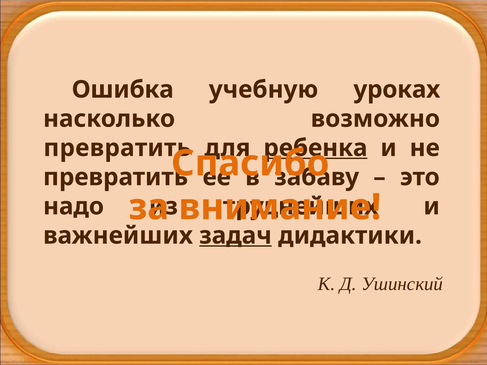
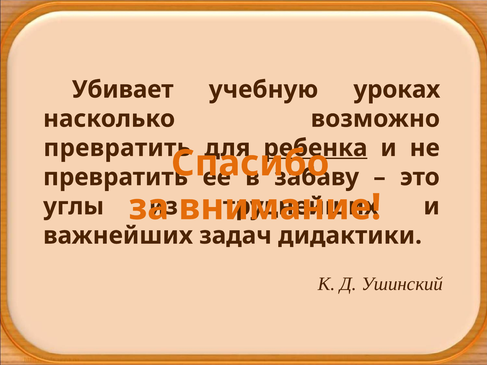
Ошибка: Ошибка -> Убивает
надо: надо -> углы
задач underline: present -> none
